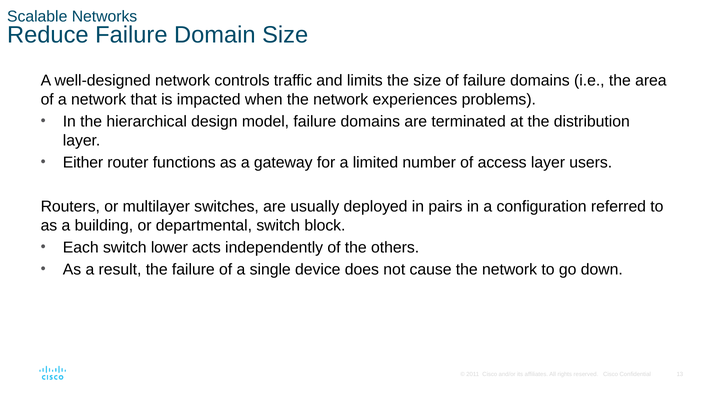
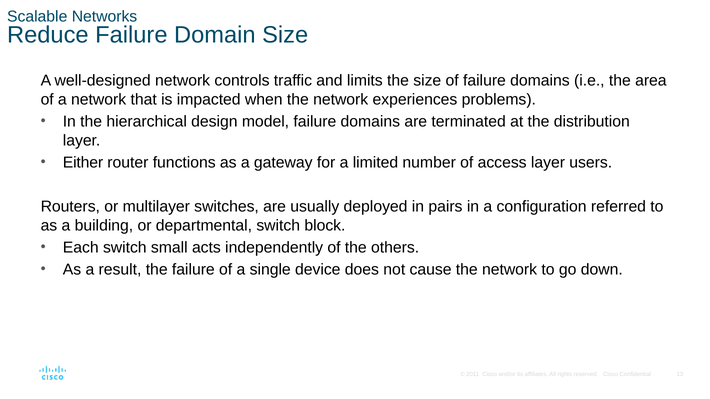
lower: lower -> small
